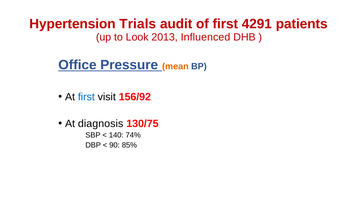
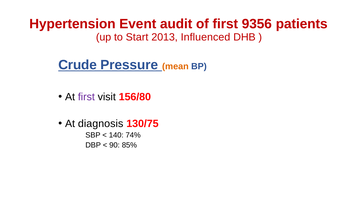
Trials: Trials -> Event
4291: 4291 -> 9356
Look: Look -> Start
Office: Office -> Crude
first at (86, 97) colour: blue -> purple
156/92: 156/92 -> 156/80
